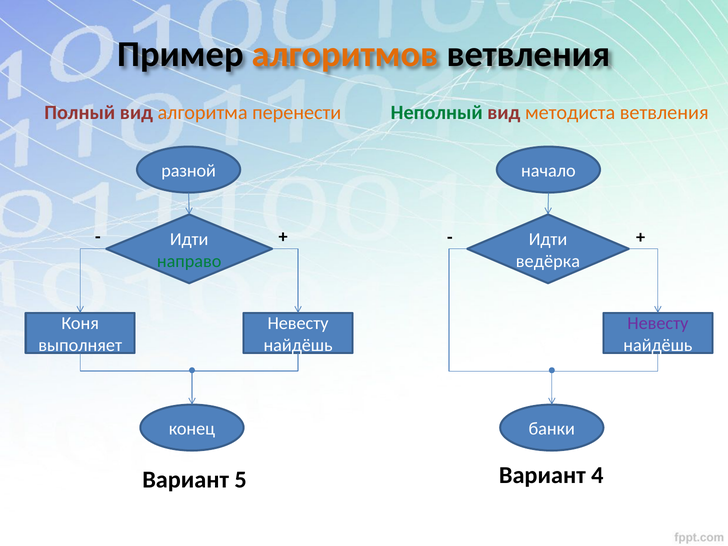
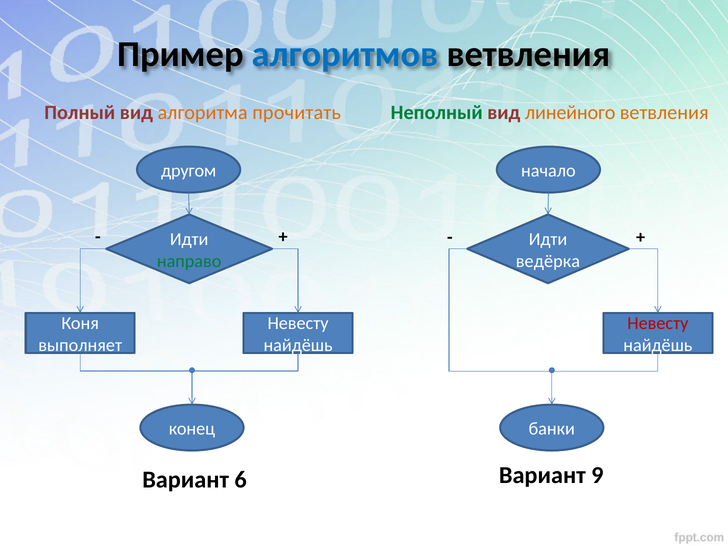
алгоритмов colour: orange -> blue
перенести: перенести -> прочитать
методиста: методиста -> линейного
разной: разной -> другом
Невесту at (658, 323) colour: purple -> red
4: 4 -> 9
5: 5 -> 6
